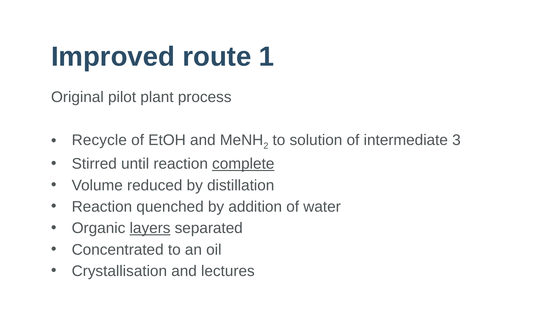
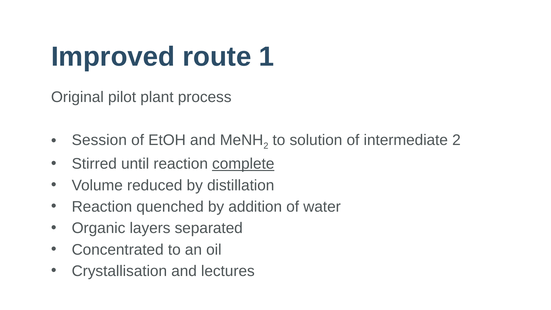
Recycle: Recycle -> Session
intermediate 3: 3 -> 2
layers underline: present -> none
